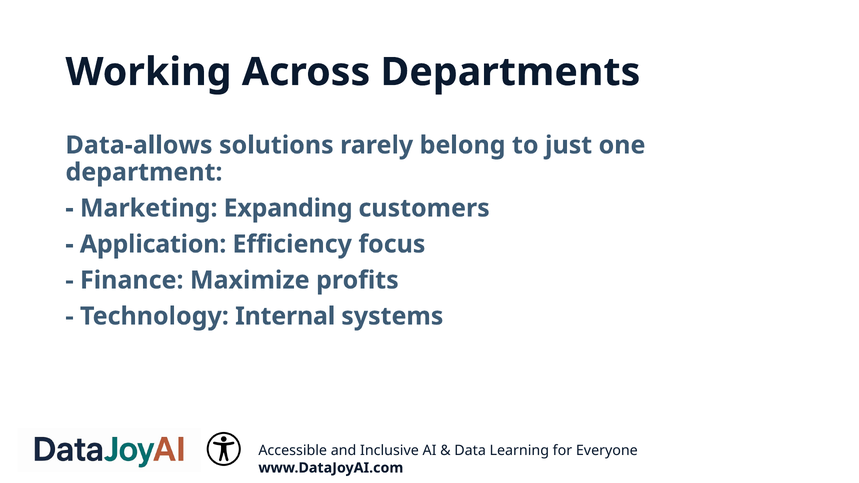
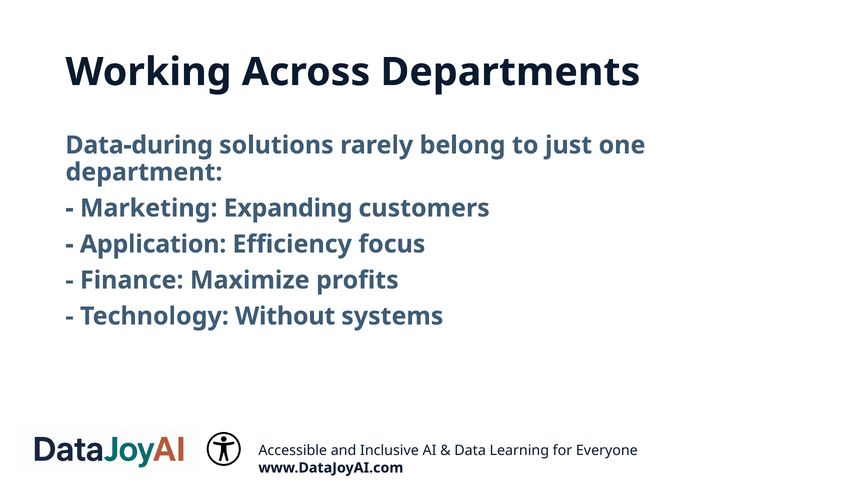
Data-allows: Data-allows -> Data-during
Internal: Internal -> Without
